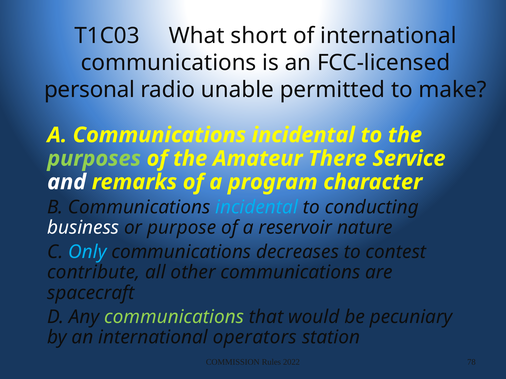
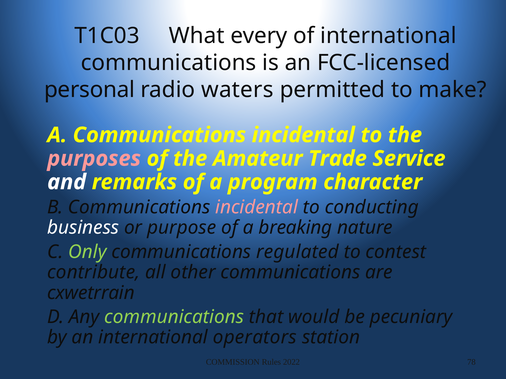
short: short -> every
unable: unable -> waters
purposes colour: light green -> pink
There: There -> Trade
incidental at (257, 208) colour: light blue -> pink
reservoir: reservoir -> breaking
Only colour: light blue -> light green
decreases: decreases -> regulated
spacecraft: spacecraft -> cxwetrrain
